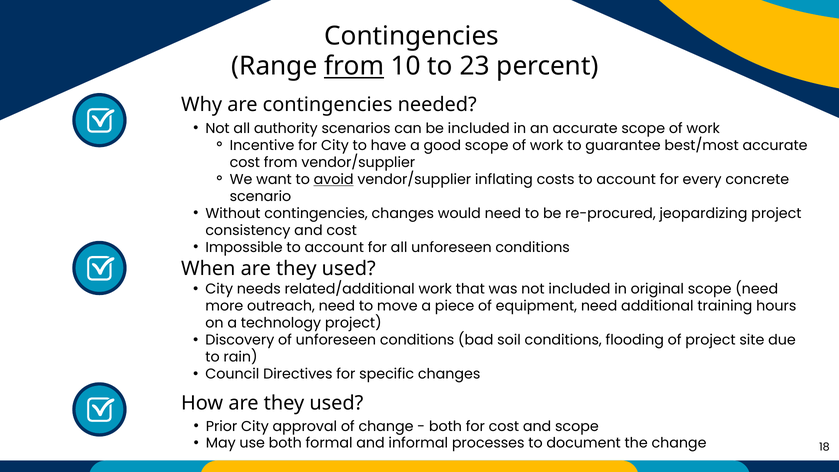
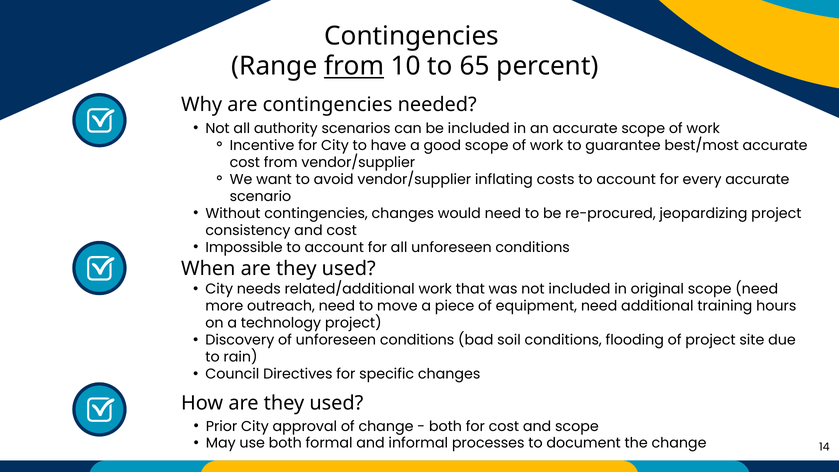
23: 23 -> 65
avoid underline: present -> none
every concrete: concrete -> accurate
18: 18 -> 14
